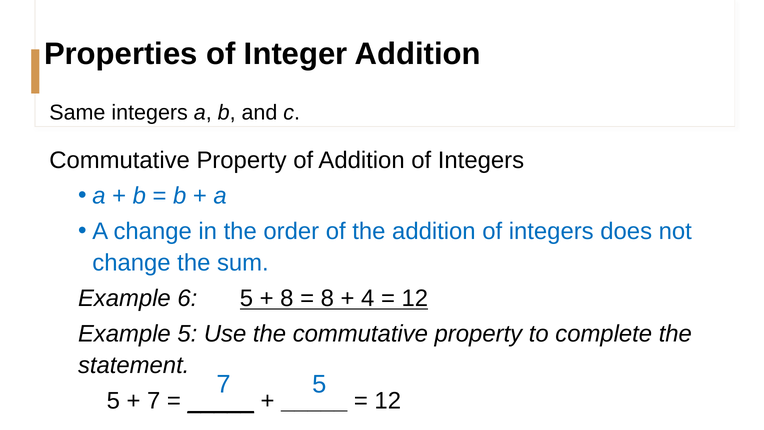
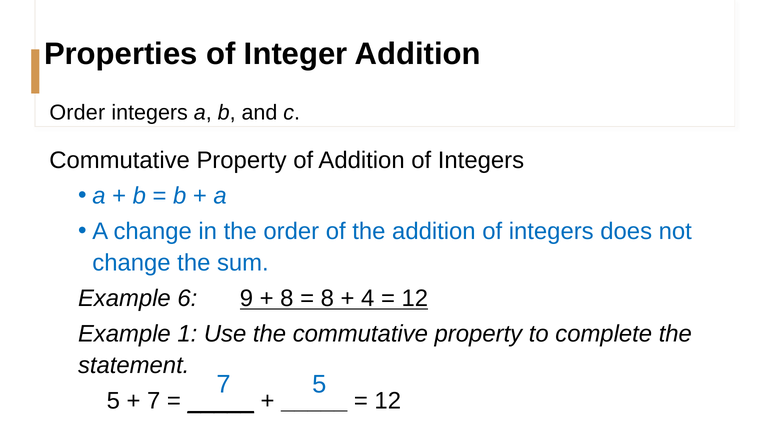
Same at (77, 113): Same -> Order
6 5: 5 -> 9
Example 5: 5 -> 1
